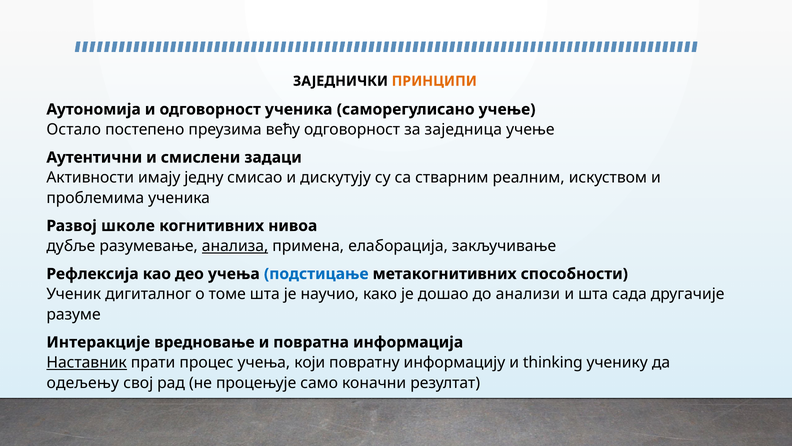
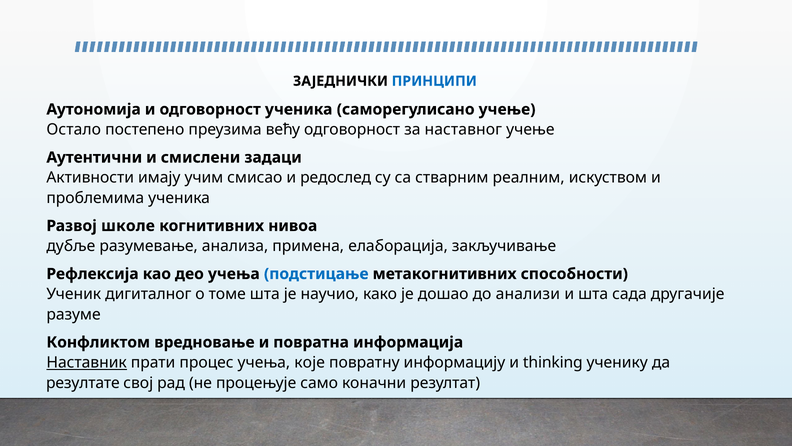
ПРИНЦИПИ colour: orange -> blue
заједница: заједница -> наставног
једну: једну -> учим
дискутују: дискутују -> редослед
анализа underline: present -> none
Интеракције: Интеракције -> Конфликтом
који: који -> које
одељењу: одељењу -> резултате
